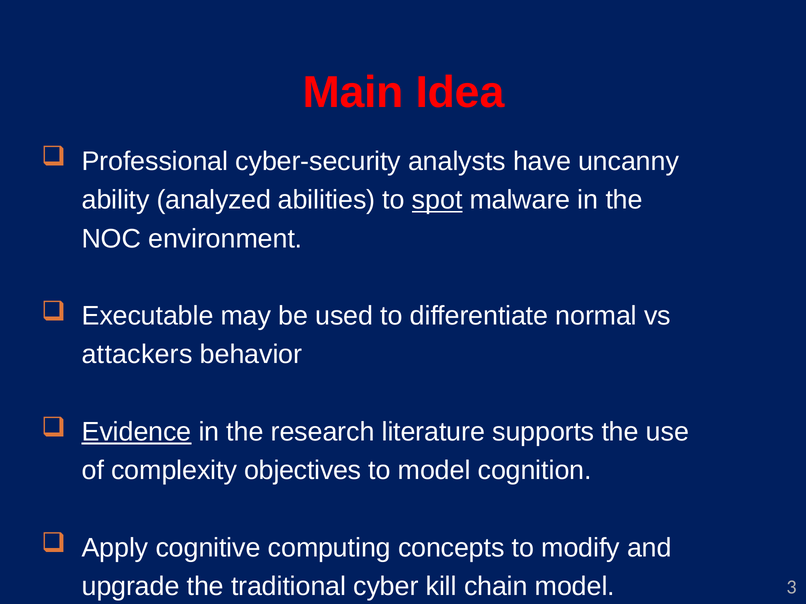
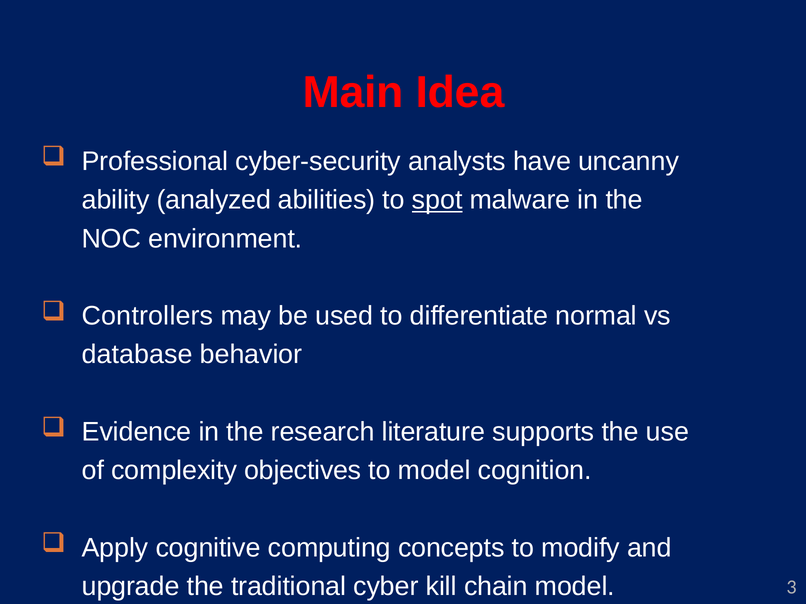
Executable: Executable -> Controllers
attackers: attackers -> database
Evidence underline: present -> none
